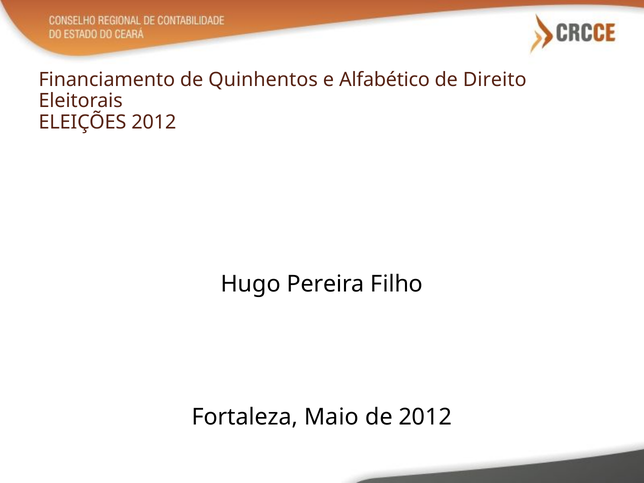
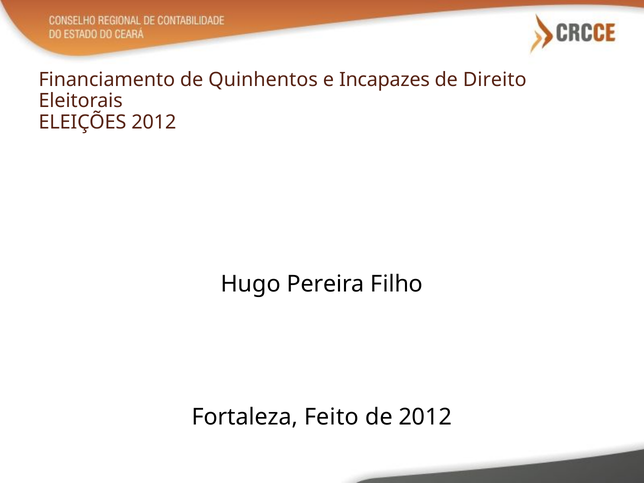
Alfabético: Alfabético -> Incapazes
Maio: Maio -> Feito
